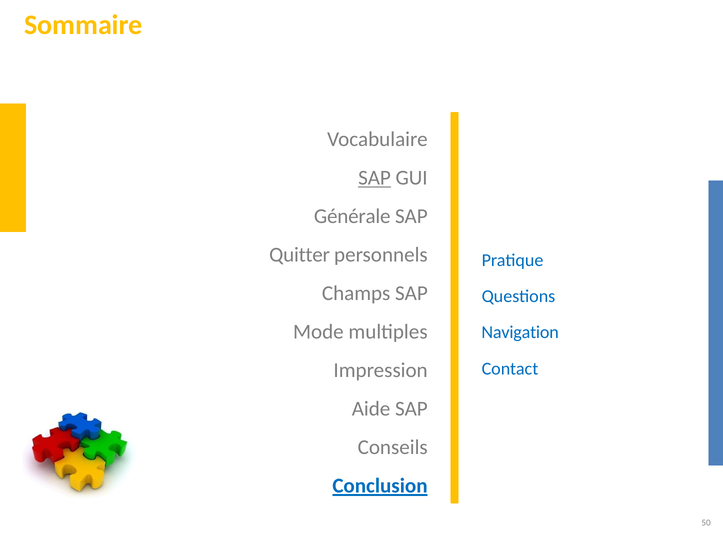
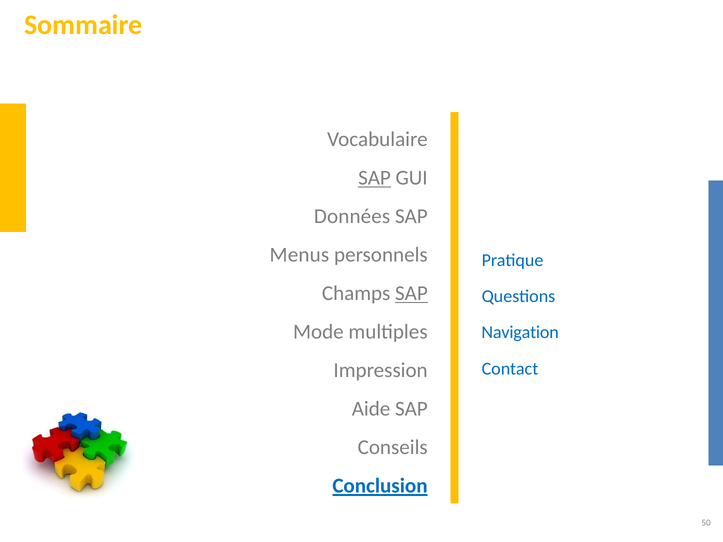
Générale: Générale -> Données
Quitter: Quitter -> Menus
SAP at (411, 294) underline: none -> present
